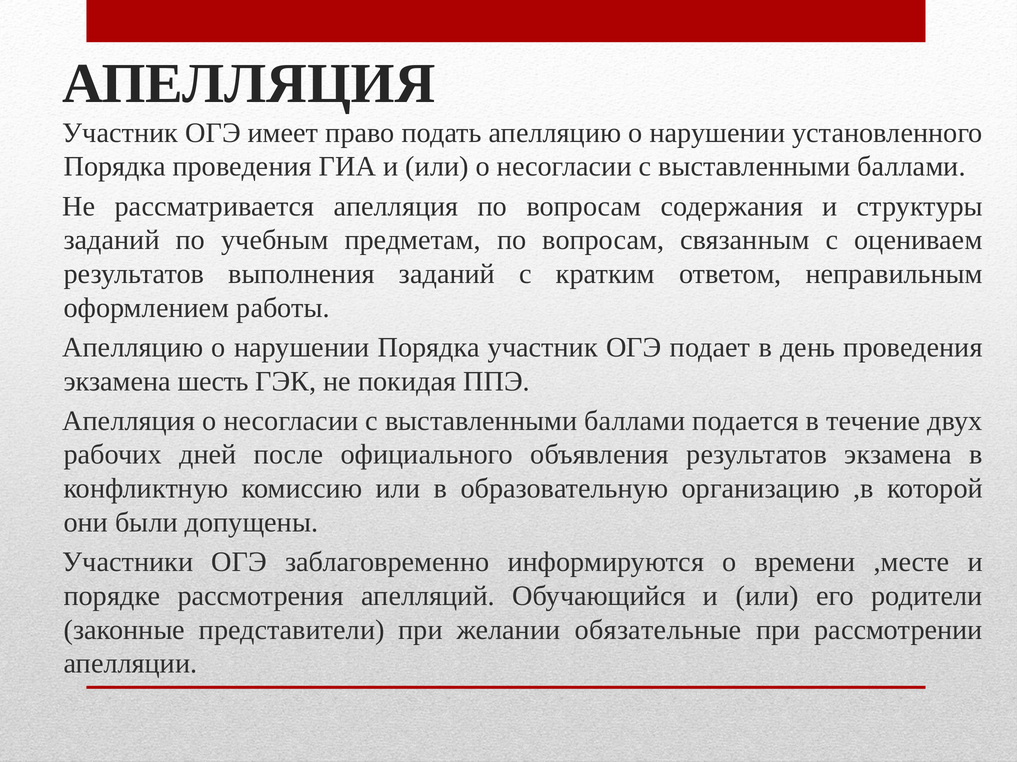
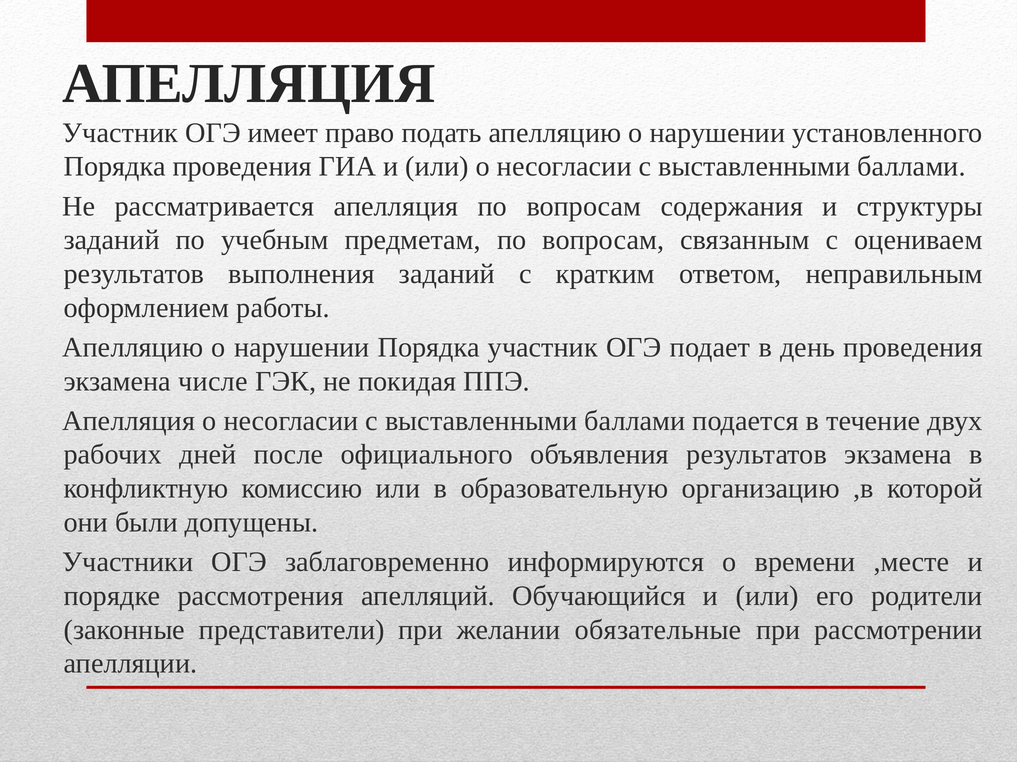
шесть: шесть -> числе
